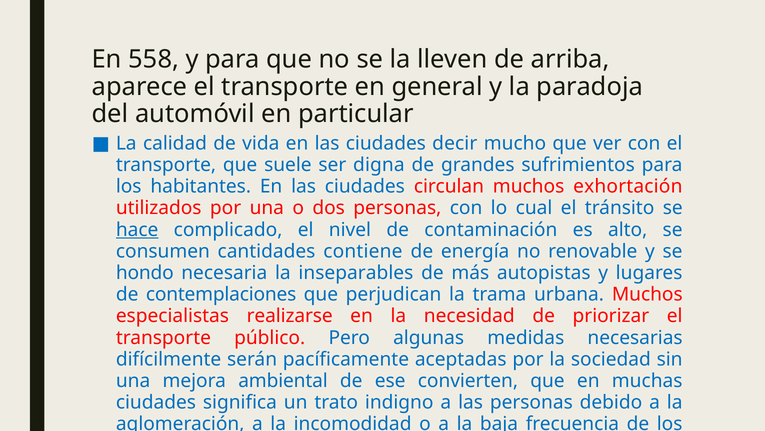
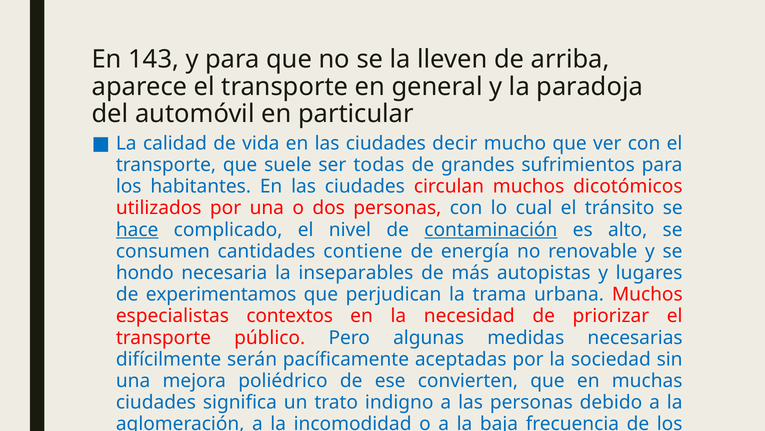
558: 558 -> 143
digna: digna -> todas
exhortación: exhortación -> dicotómicos
contaminación underline: none -> present
contemplaciones: contemplaciones -> experimentamos
realizarse: realizarse -> contextos
ambiental: ambiental -> poliédrico
